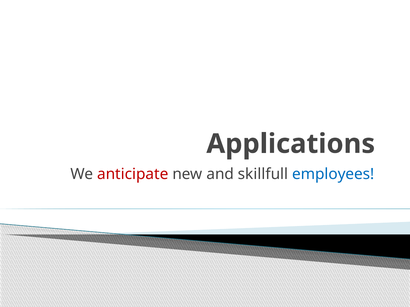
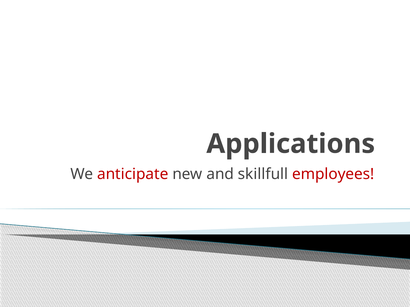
employees colour: blue -> red
